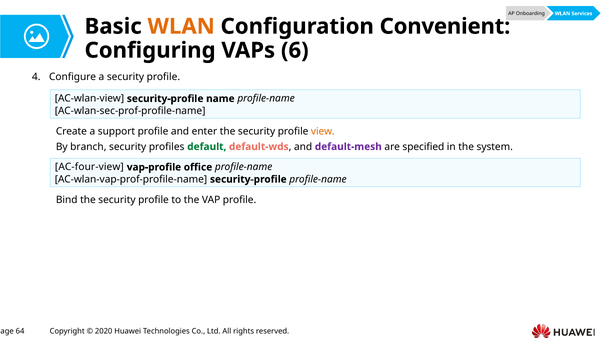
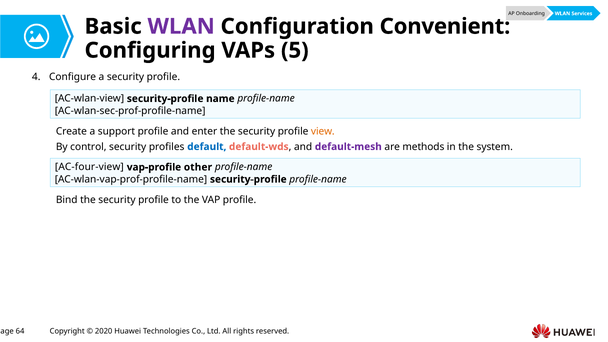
WLAN at (181, 26) colour: orange -> purple
6: 6 -> 5
branch: branch -> control
default colour: green -> blue
specified: specified -> methods
office: office -> other
